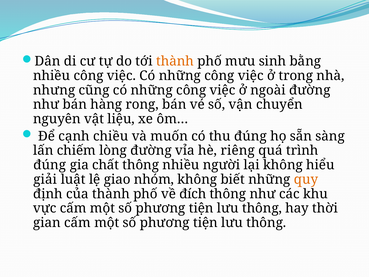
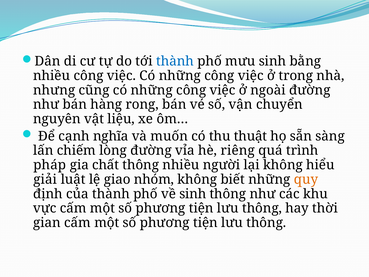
thành at (175, 61) colour: orange -> blue
chiều: chiều -> nghĩa
thu đúng: đúng -> thuật
đúng at (50, 165): đúng -> pháp
về đích: đích -> sinh
